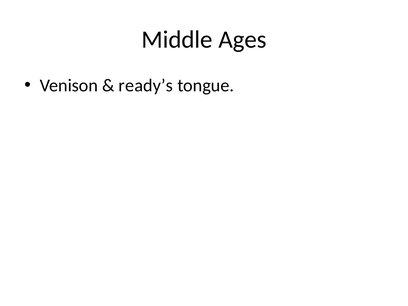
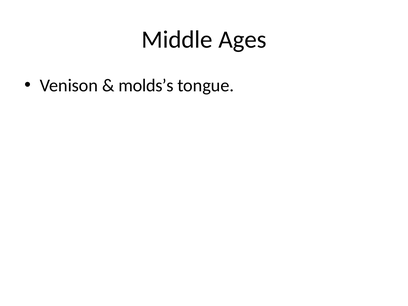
ready’s: ready’s -> molds’s
